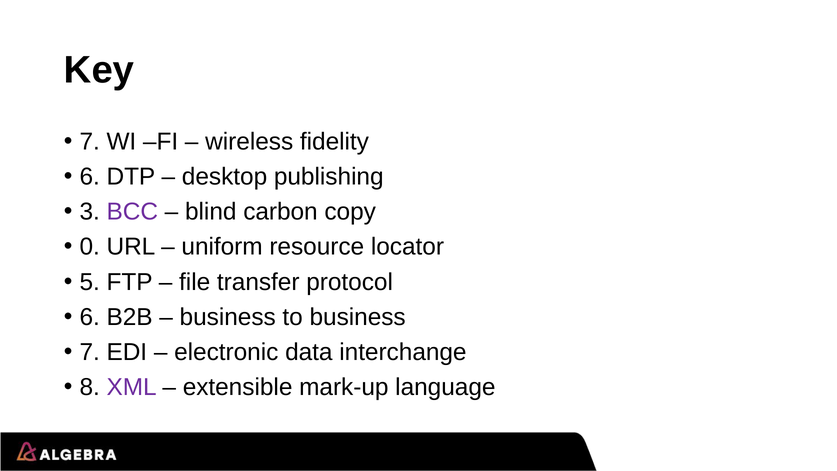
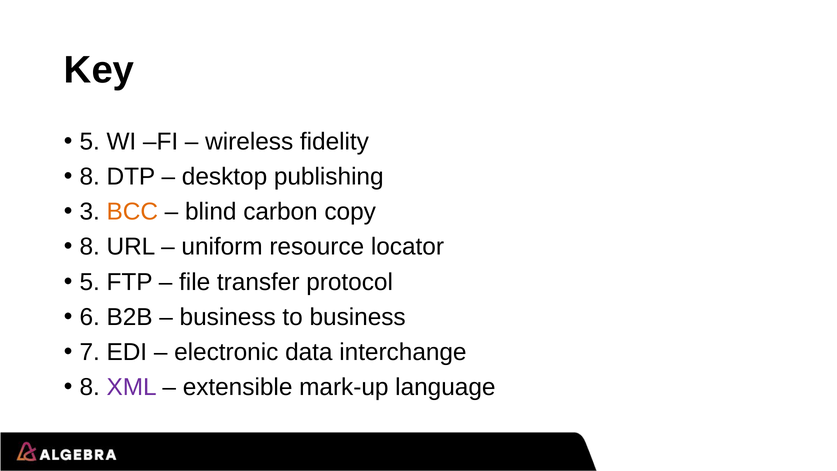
7 at (90, 142): 7 -> 5
6 at (90, 177): 6 -> 8
BCC colour: purple -> orange
0 at (90, 247): 0 -> 8
